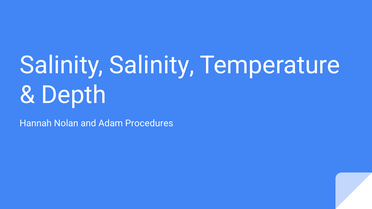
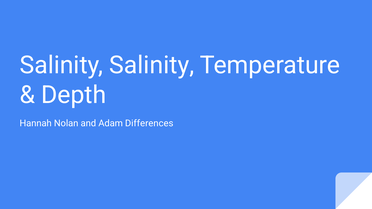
Procedures: Procedures -> Differences
